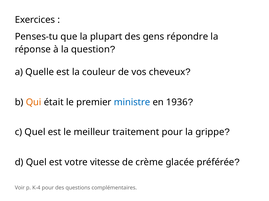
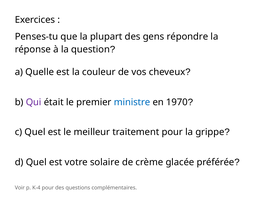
Qui colour: orange -> purple
1936: 1936 -> 1970
vitesse: vitesse -> solaire
